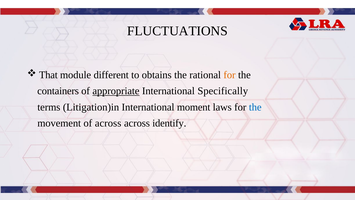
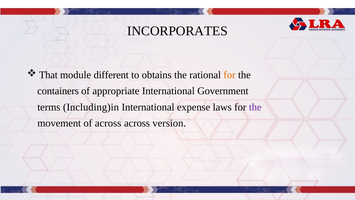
FLUCTUATIONS: FLUCTUATIONS -> INCORPORATES
appropriate underline: present -> none
Specifically: Specifically -> Government
Litigation)in: Litigation)in -> Including)in
moment: moment -> expense
the at (255, 107) colour: blue -> purple
identify: identify -> version
